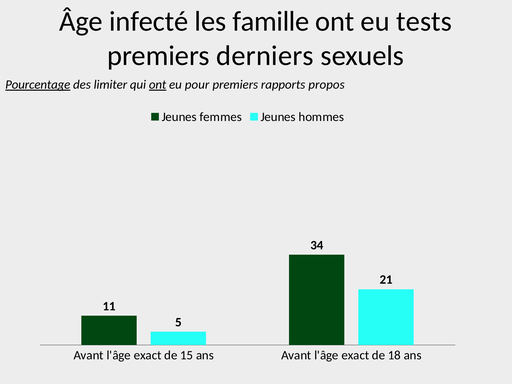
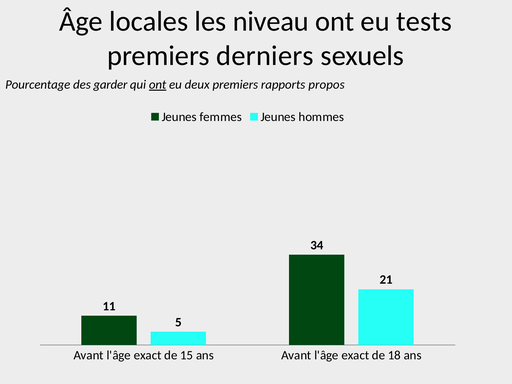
infecté: infecté -> locales
famille: famille -> niveau
Pourcentage underline: present -> none
limiter: limiter -> garder
pour: pour -> deux
